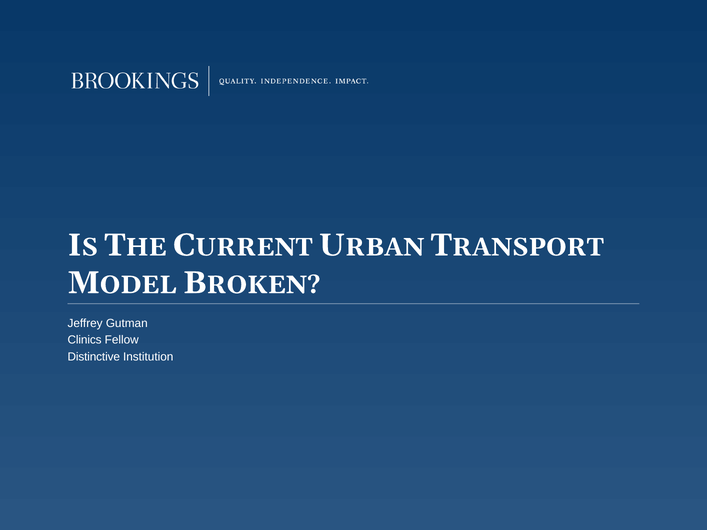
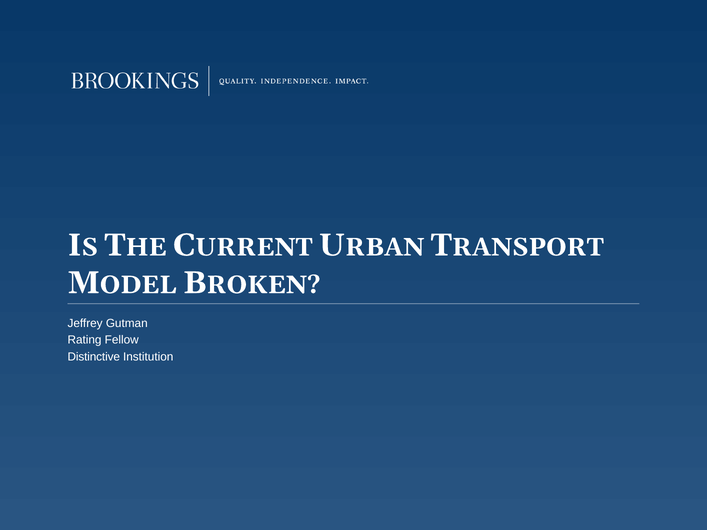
Clinics: Clinics -> Rating
